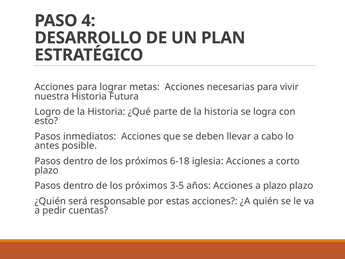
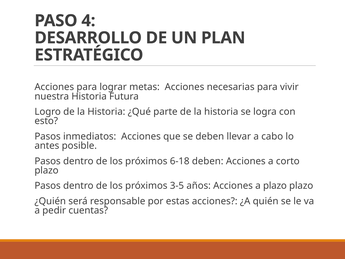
6-18 iglesia: iglesia -> deben
